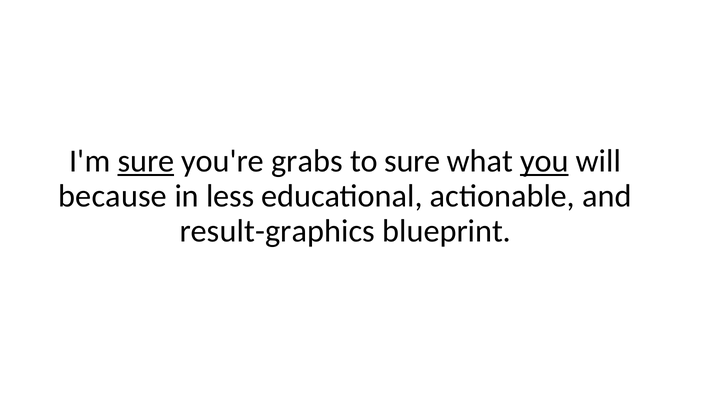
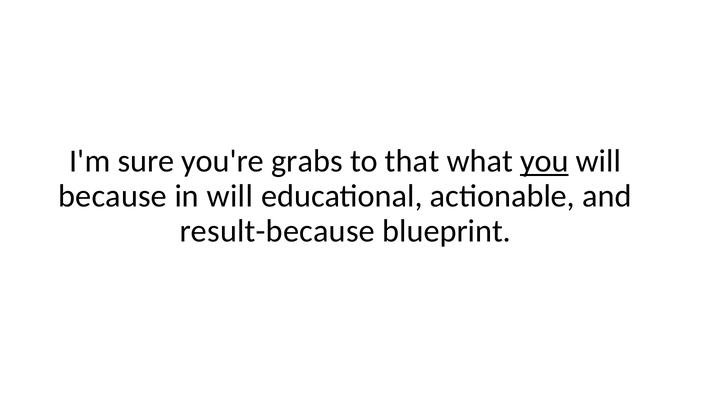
sure at (146, 162) underline: present -> none
to sure: sure -> that
in less: less -> will
result-graphics: result-graphics -> result-because
